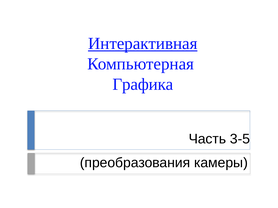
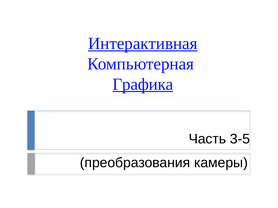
Графика underline: none -> present
